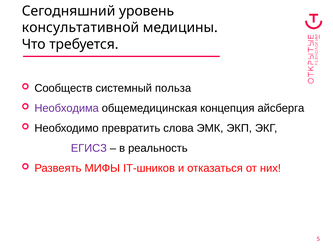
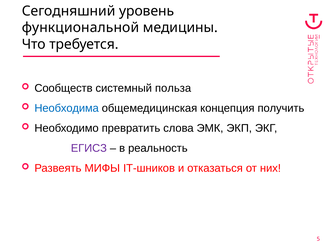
консультативной: консультативной -> функциональной
Необходима colour: purple -> blue
айсберга: айсберга -> получить
